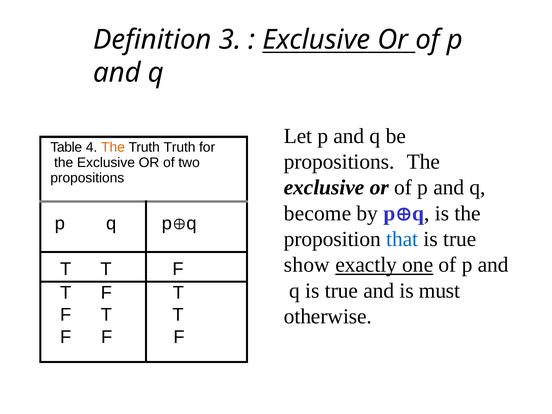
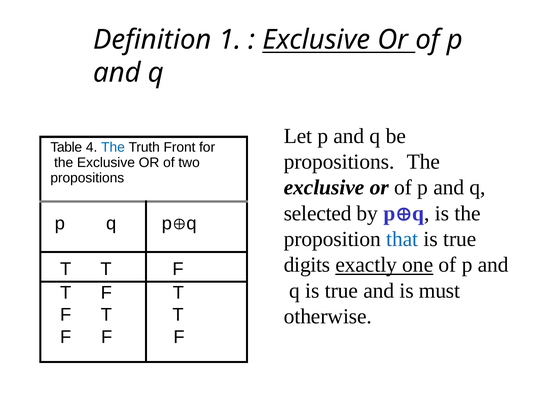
3: 3 -> 1
The at (113, 147) colour: orange -> blue
Truth Truth: Truth -> Front
become: become -> selected
show: show -> digits
